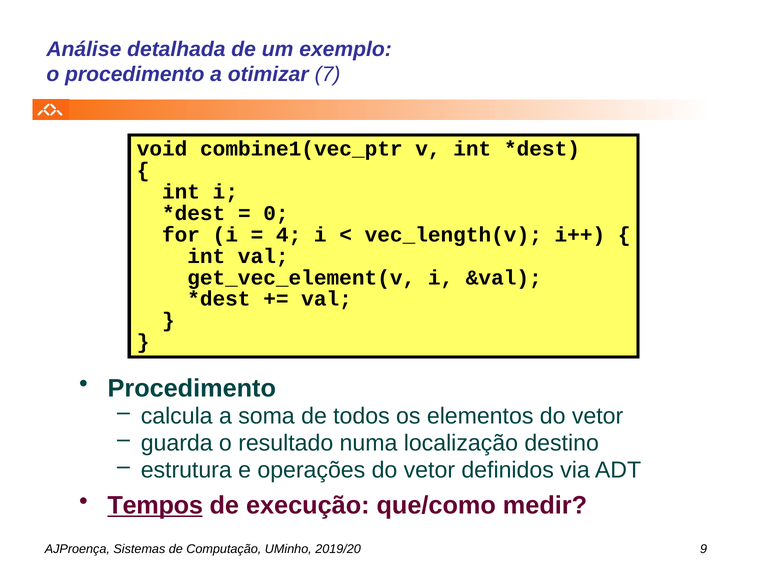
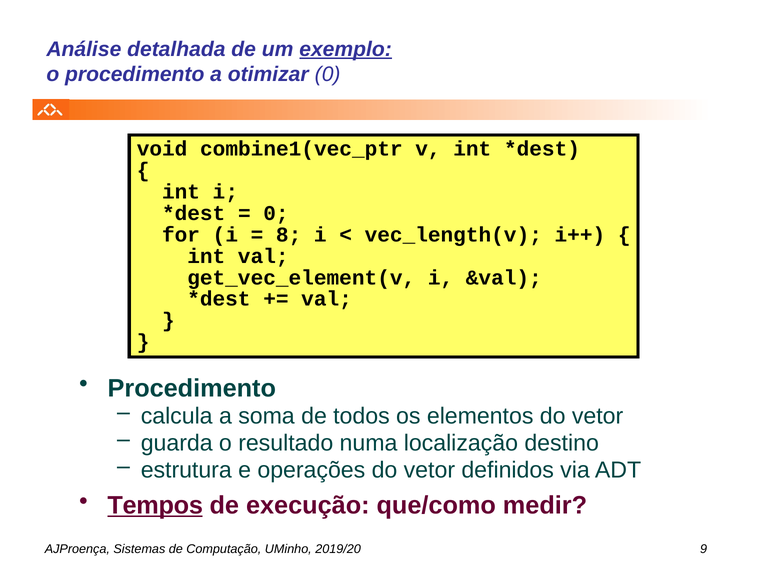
exemplo underline: none -> present
otimizar 7: 7 -> 0
4: 4 -> 8
